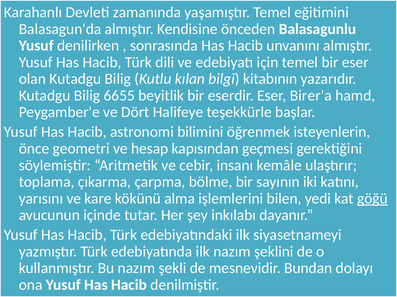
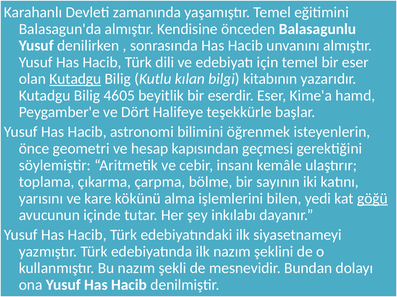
Kutadgu at (75, 79) underline: none -> present
6655: 6655 -> 4605
Birer'a: Birer'a -> Kime'a
